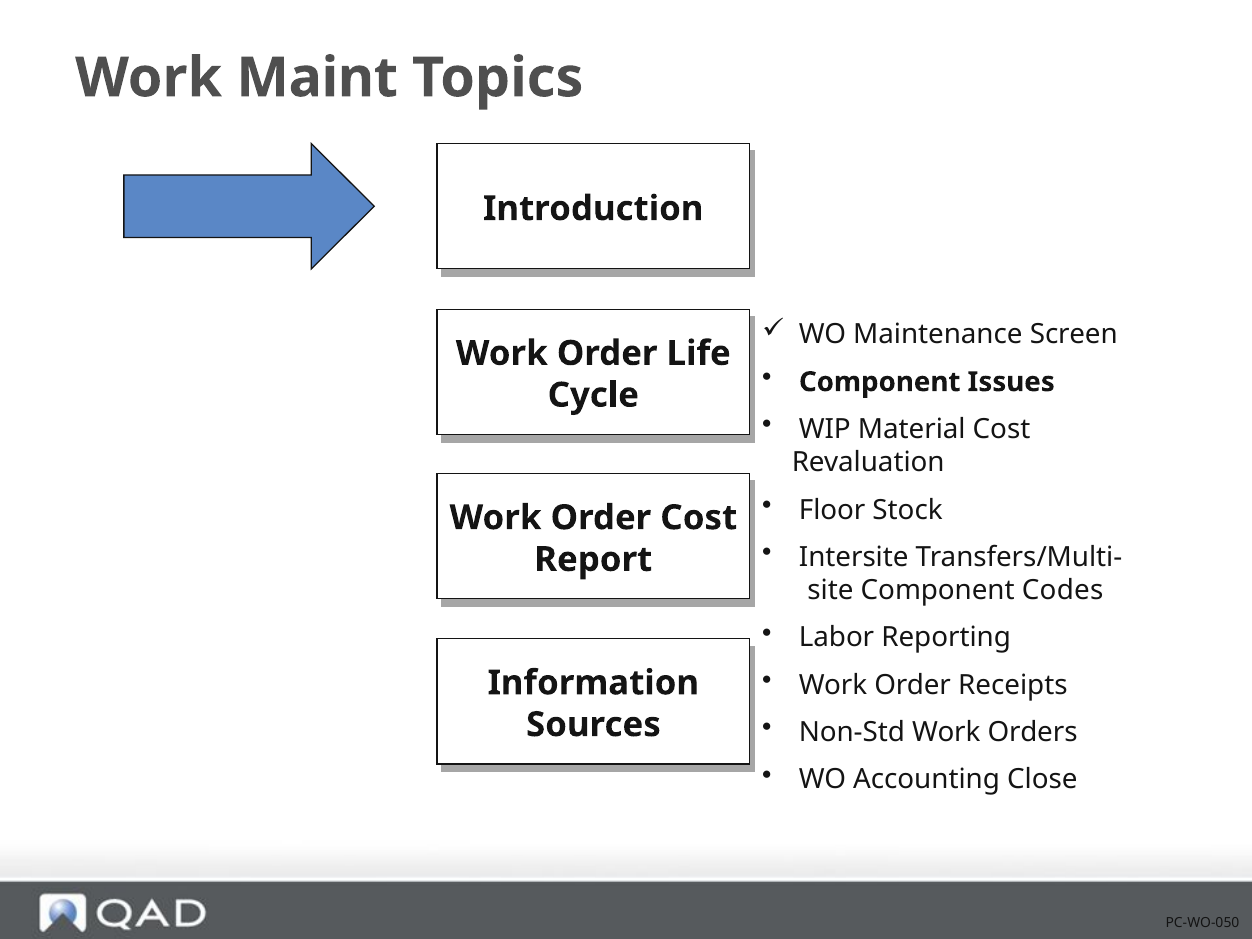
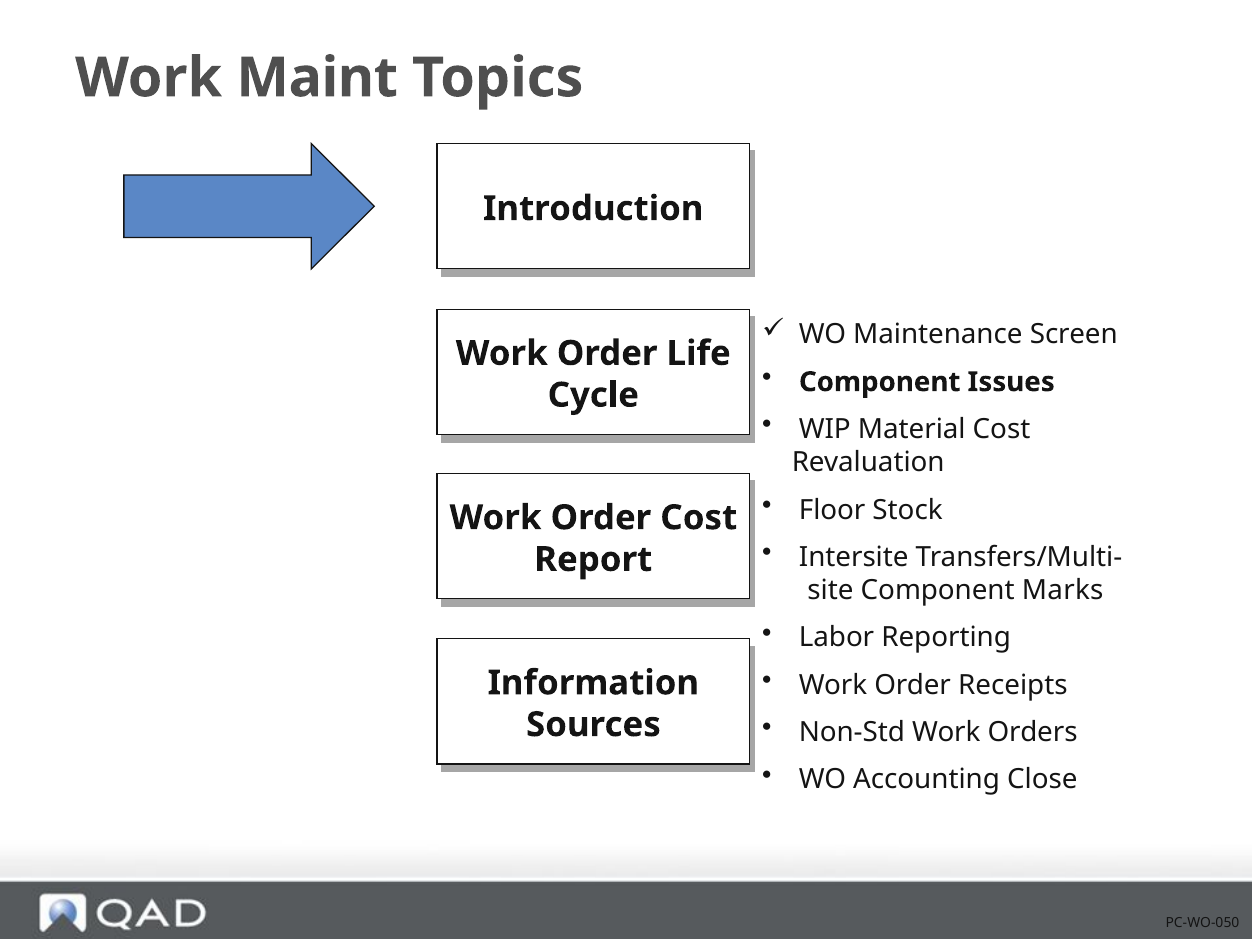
Codes: Codes -> Marks
